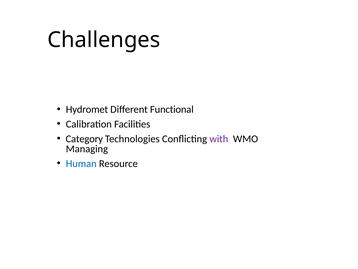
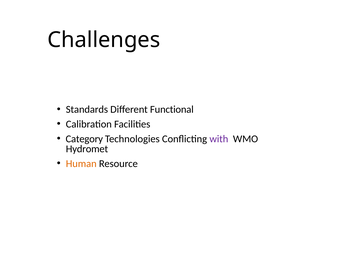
Hydromet: Hydromet -> Standards
Managing: Managing -> Hydromet
Human colour: blue -> orange
